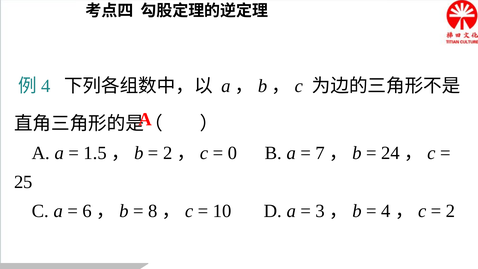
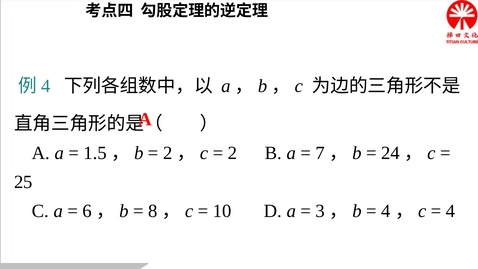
0 at (232, 153): 0 -> 2
2 at (451, 211): 2 -> 4
